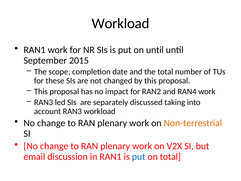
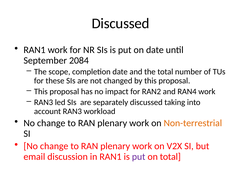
Workload at (121, 23): Workload -> Discussed
on until: until -> date
2015: 2015 -> 2084
put at (139, 156) colour: blue -> purple
